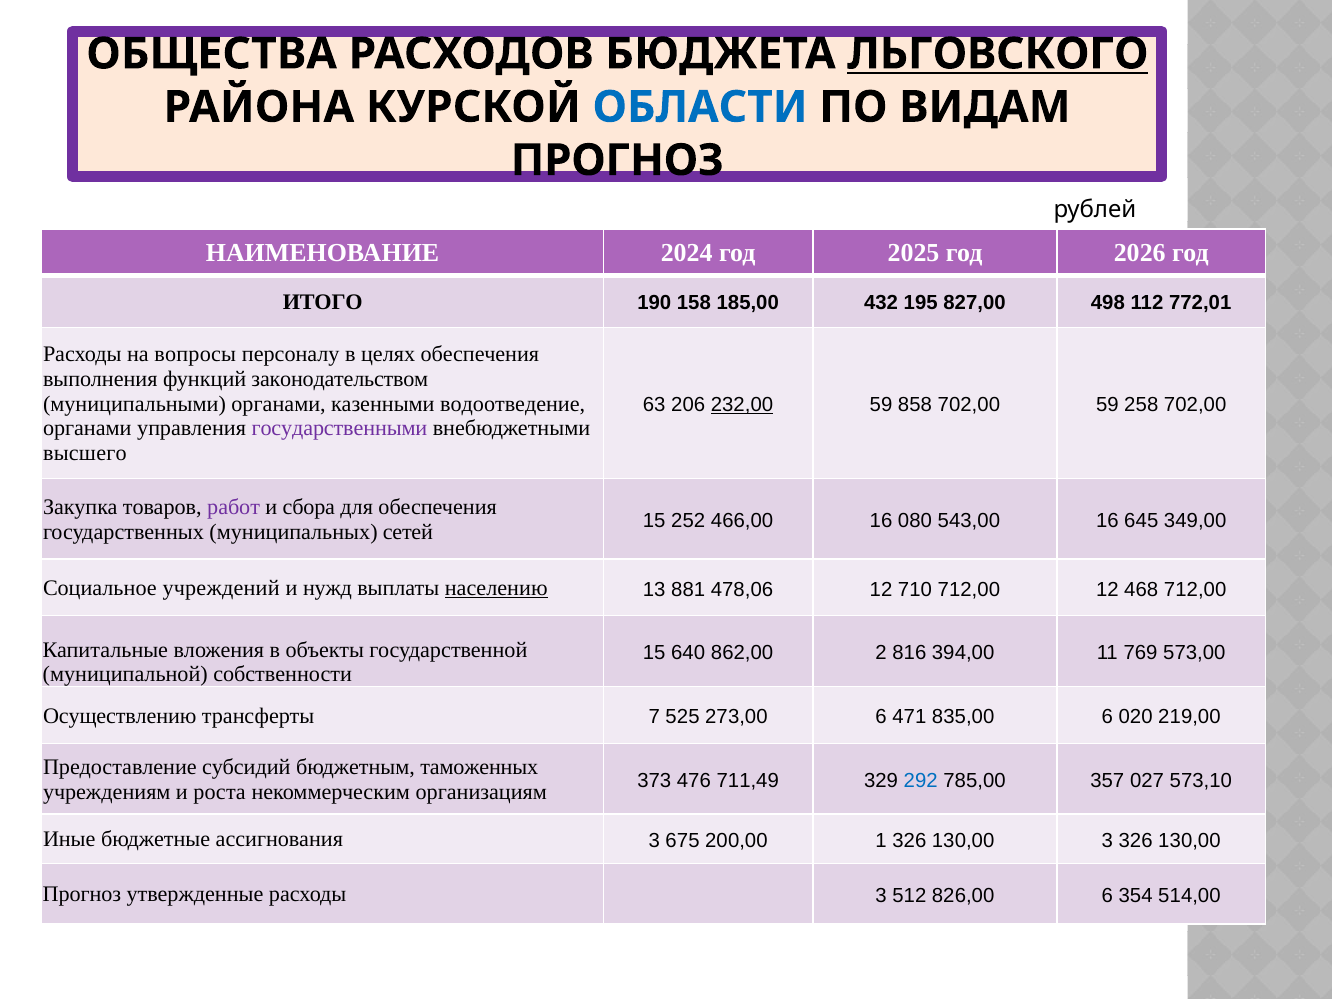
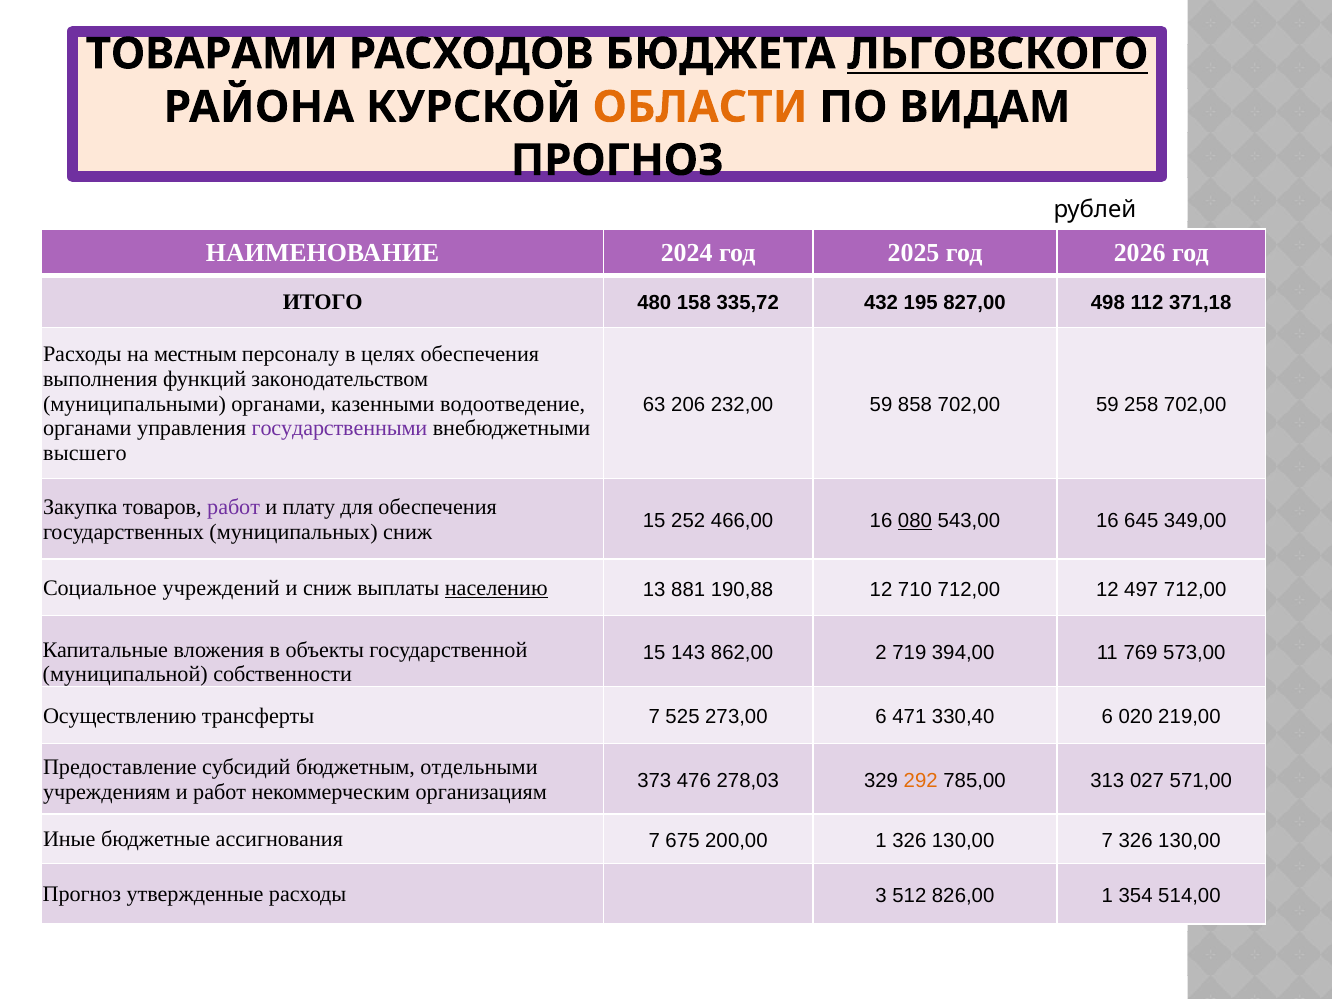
ОБЩЕСТВА: ОБЩЕСТВА -> ТОВАРАМИ
ОБЛАСТИ colour: blue -> orange
190: 190 -> 480
185,00: 185,00 -> 335,72
772,01: 772,01 -> 371,18
вопросы: вопросы -> местным
232,00 underline: present -> none
сбора: сбора -> плату
080 underline: none -> present
муниципальных сетей: сетей -> сниж
и нужд: нужд -> сниж
478,06: 478,06 -> 190,88
468: 468 -> 497
640: 640 -> 143
816: 816 -> 719
835,00: 835,00 -> 330,40
таможенных: таможенных -> отдельными
711,49: 711,49 -> 278,03
292 colour: blue -> orange
357: 357 -> 313
573,10: 573,10 -> 571,00
и роста: роста -> работ
ассигнования 3: 3 -> 7
130,00 3: 3 -> 7
826,00 6: 6 -> 1
